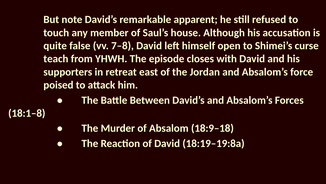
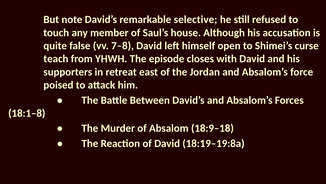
apparent: apparent -> selective
